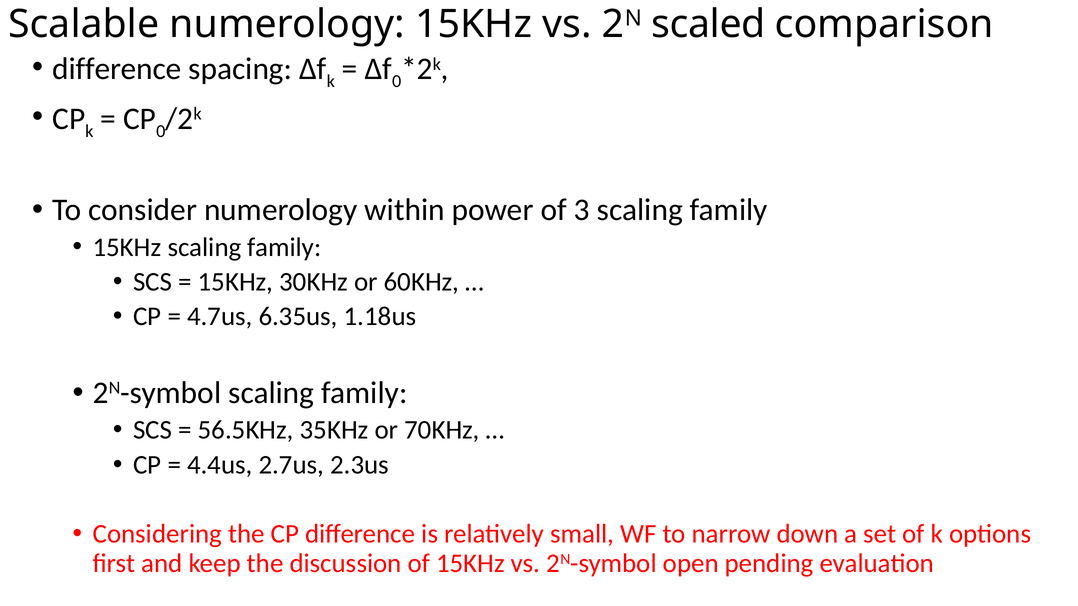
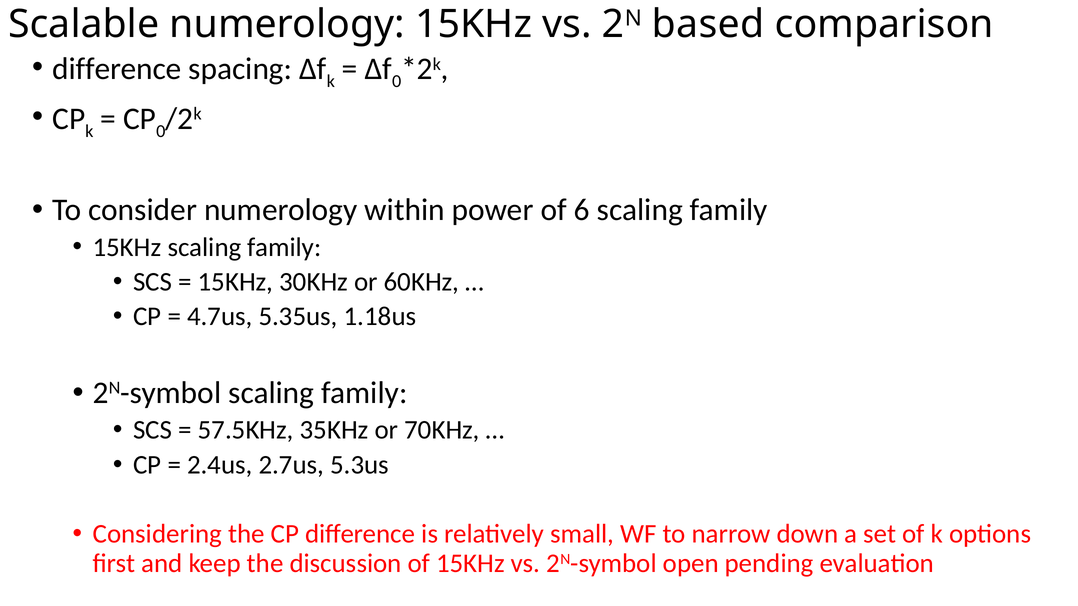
scaled: scaled -> based
3: 3 -> 6
6.35us: 6.35us -> 5.35us
56.5KHz: 56.5KHz -> 57.5KHz
4.4us: 4.4us -> 2.4us
2.3us: 2.3us -> 5.3us
